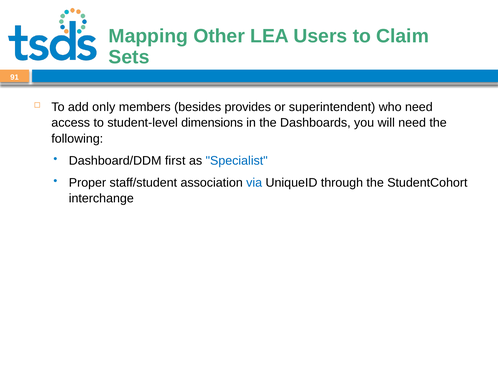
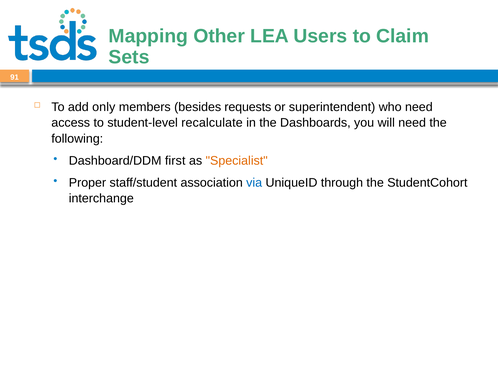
provides: provides -> requests
dimensions: dimensions -> recalculate
Specialist colour: blue -> orange
